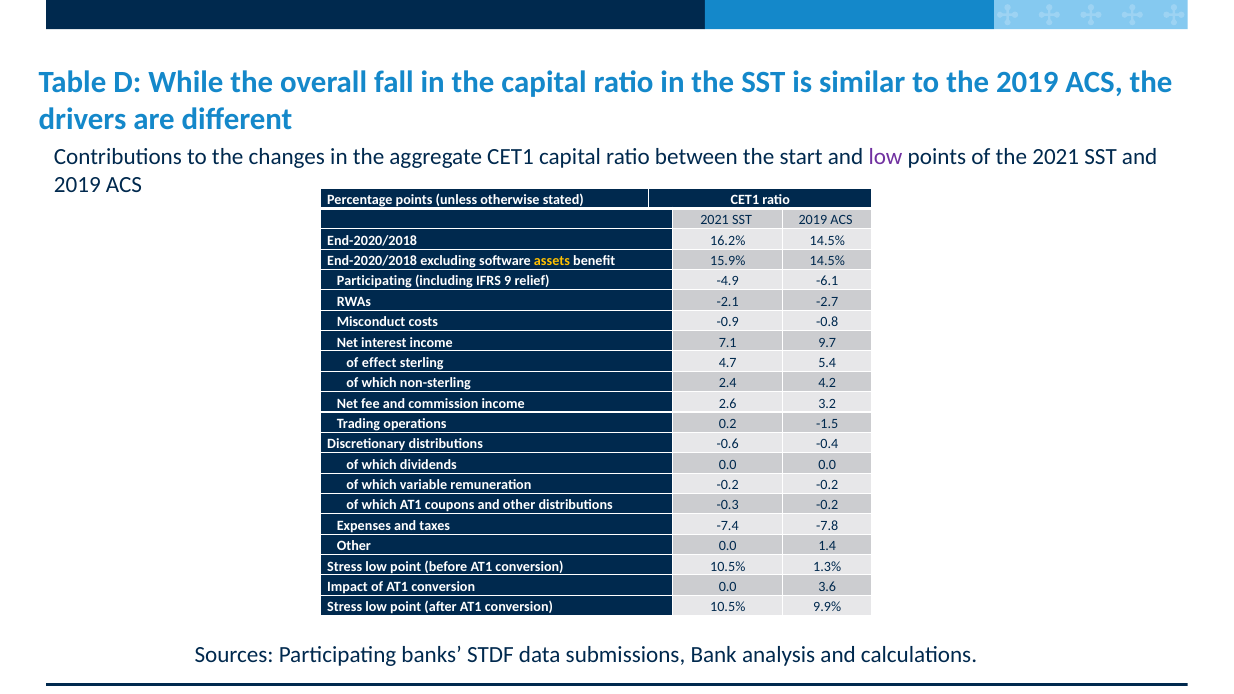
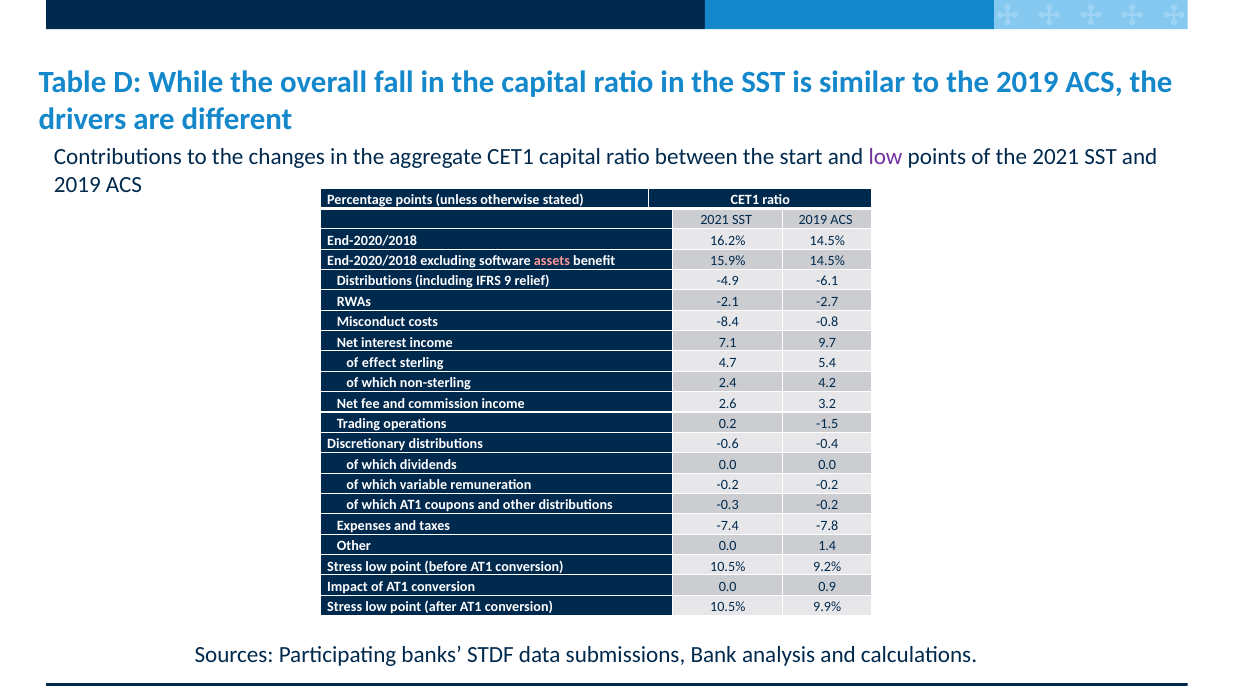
assets colour: yellow -> pink
Participating at (374, 281): Participating -> Distributions
-0.9: -0.9 -> -8.4
1.3%: 1.3% -> 9.2%
3.6: 3.6 -> 0.9
